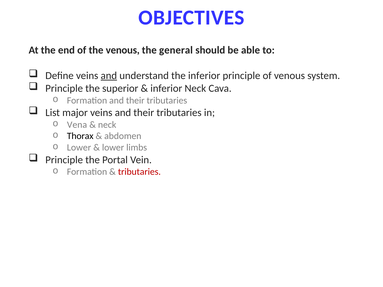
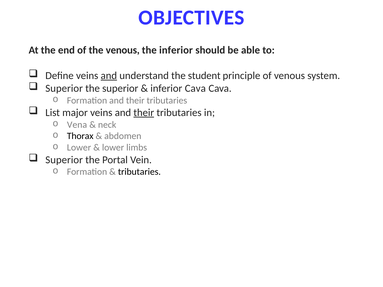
the general: general -> inferior
the inferior: inferior -> student
Principle at (64, 88): Principle -> Superior
inferior Neck: Neck -> Cava
their at (144, 113) underline: none -> present
Principle at (64, 160): Principle -> Superior
tributaries at (139, 172) colour: red -> black
